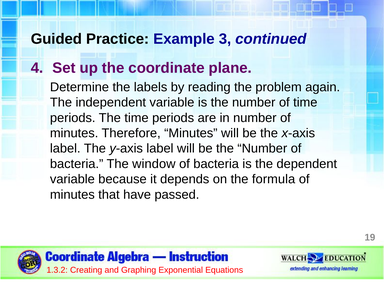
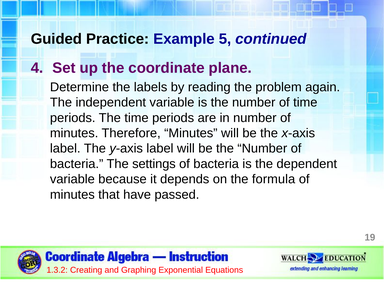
3: 3 -> 5
window: window -> settings
